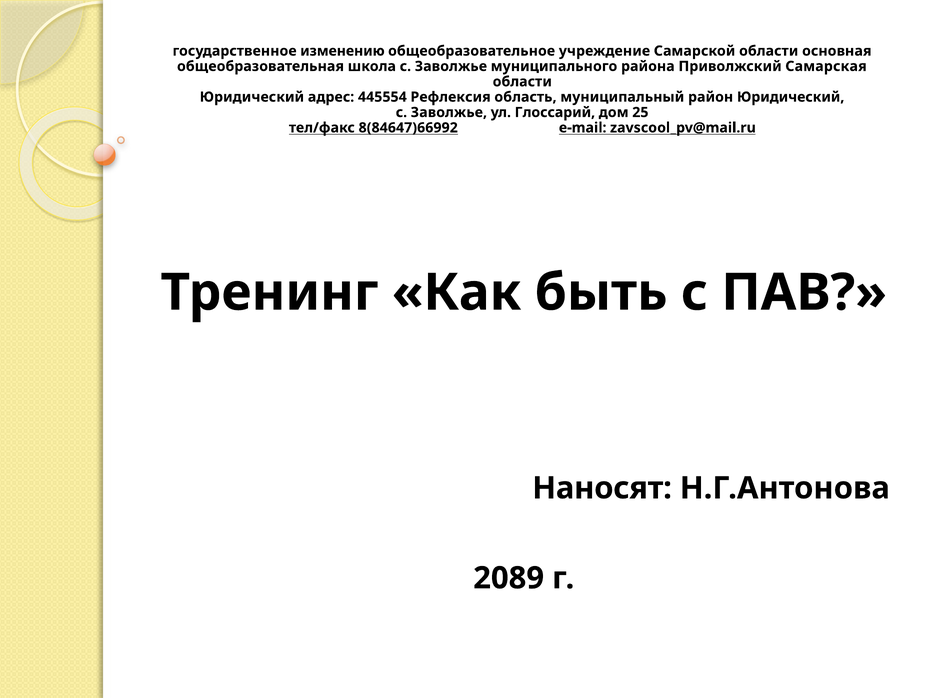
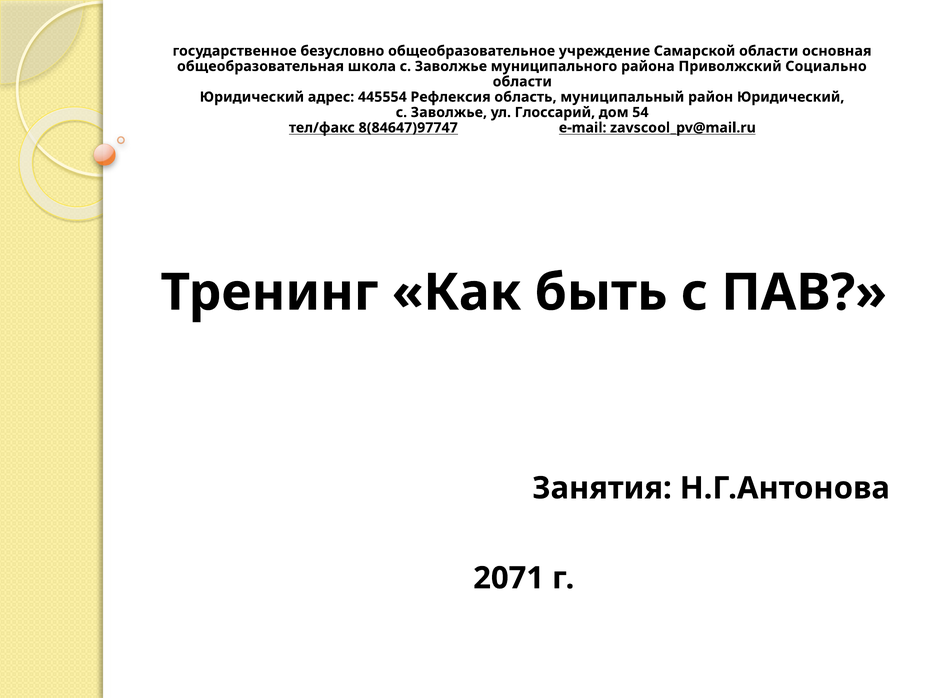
изменению: изменению -> безусловно
Самарская: Самарская -> Социально
25: 25 -> 54
8(84647)66992: 8(84647)66992 -> 8(84647)97747
Наносят: Наносят -> Занятия
2089: 2089 -> 2071
